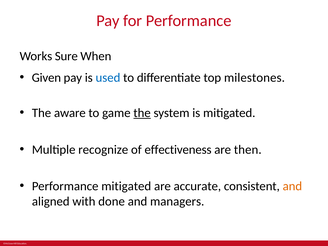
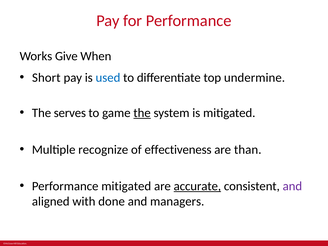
Sure: Sure -> Give
Given: Given -> Short
milestones: milestones -> undermine
aware: aware -> serves
then: then -> than
accurate underline: none -> present
and at (292, 186) colour: orange -> purple
